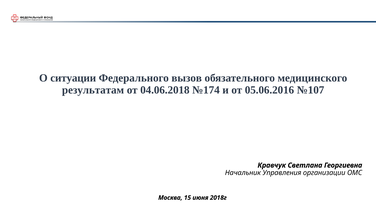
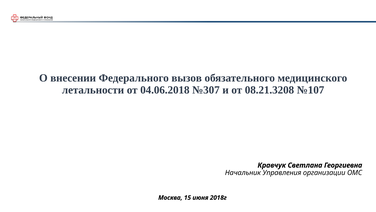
ситуации: ситуации -> внесении
результатам: результатам -> летальности
№174: №174 -> №307
05.06.2016: 05.06.2016 -> 08.21.3208
